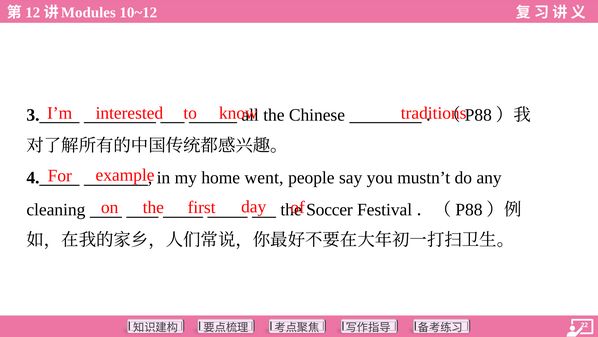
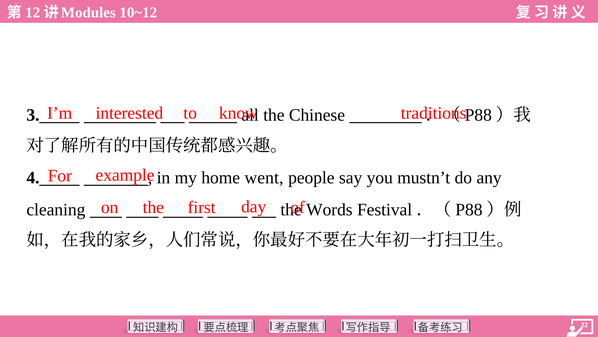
Soccer: Soccer -> Words
